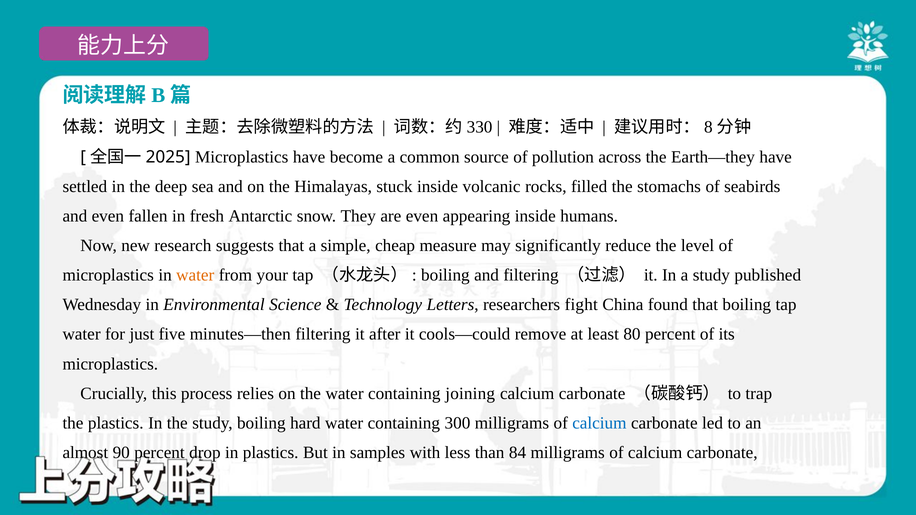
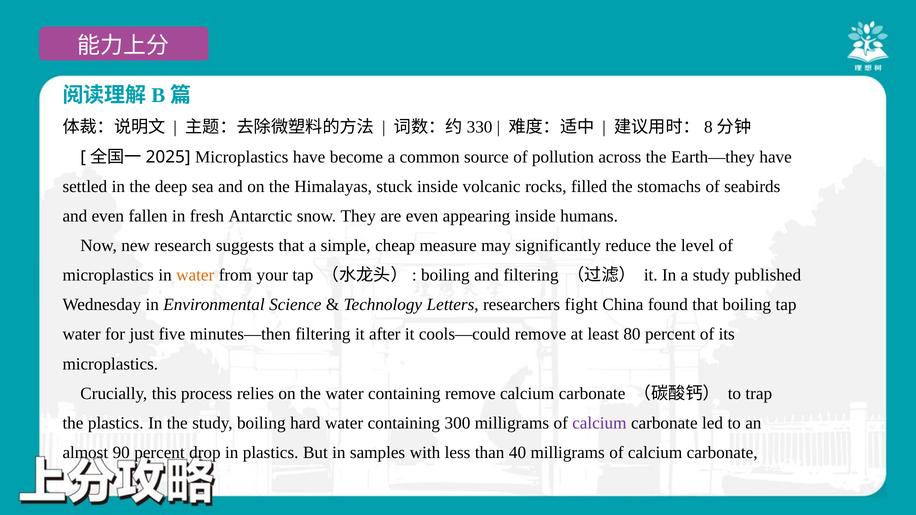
containing joining: joining -> remove
calcium at (599, 423) colour: blue -> purple
84: 84 -> 40
